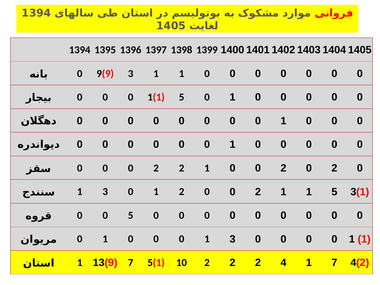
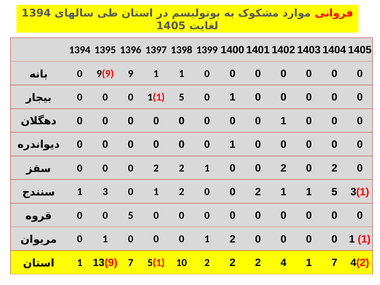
9(9 3: 3 -> 9
0 0 1 3: 3 -> 2
